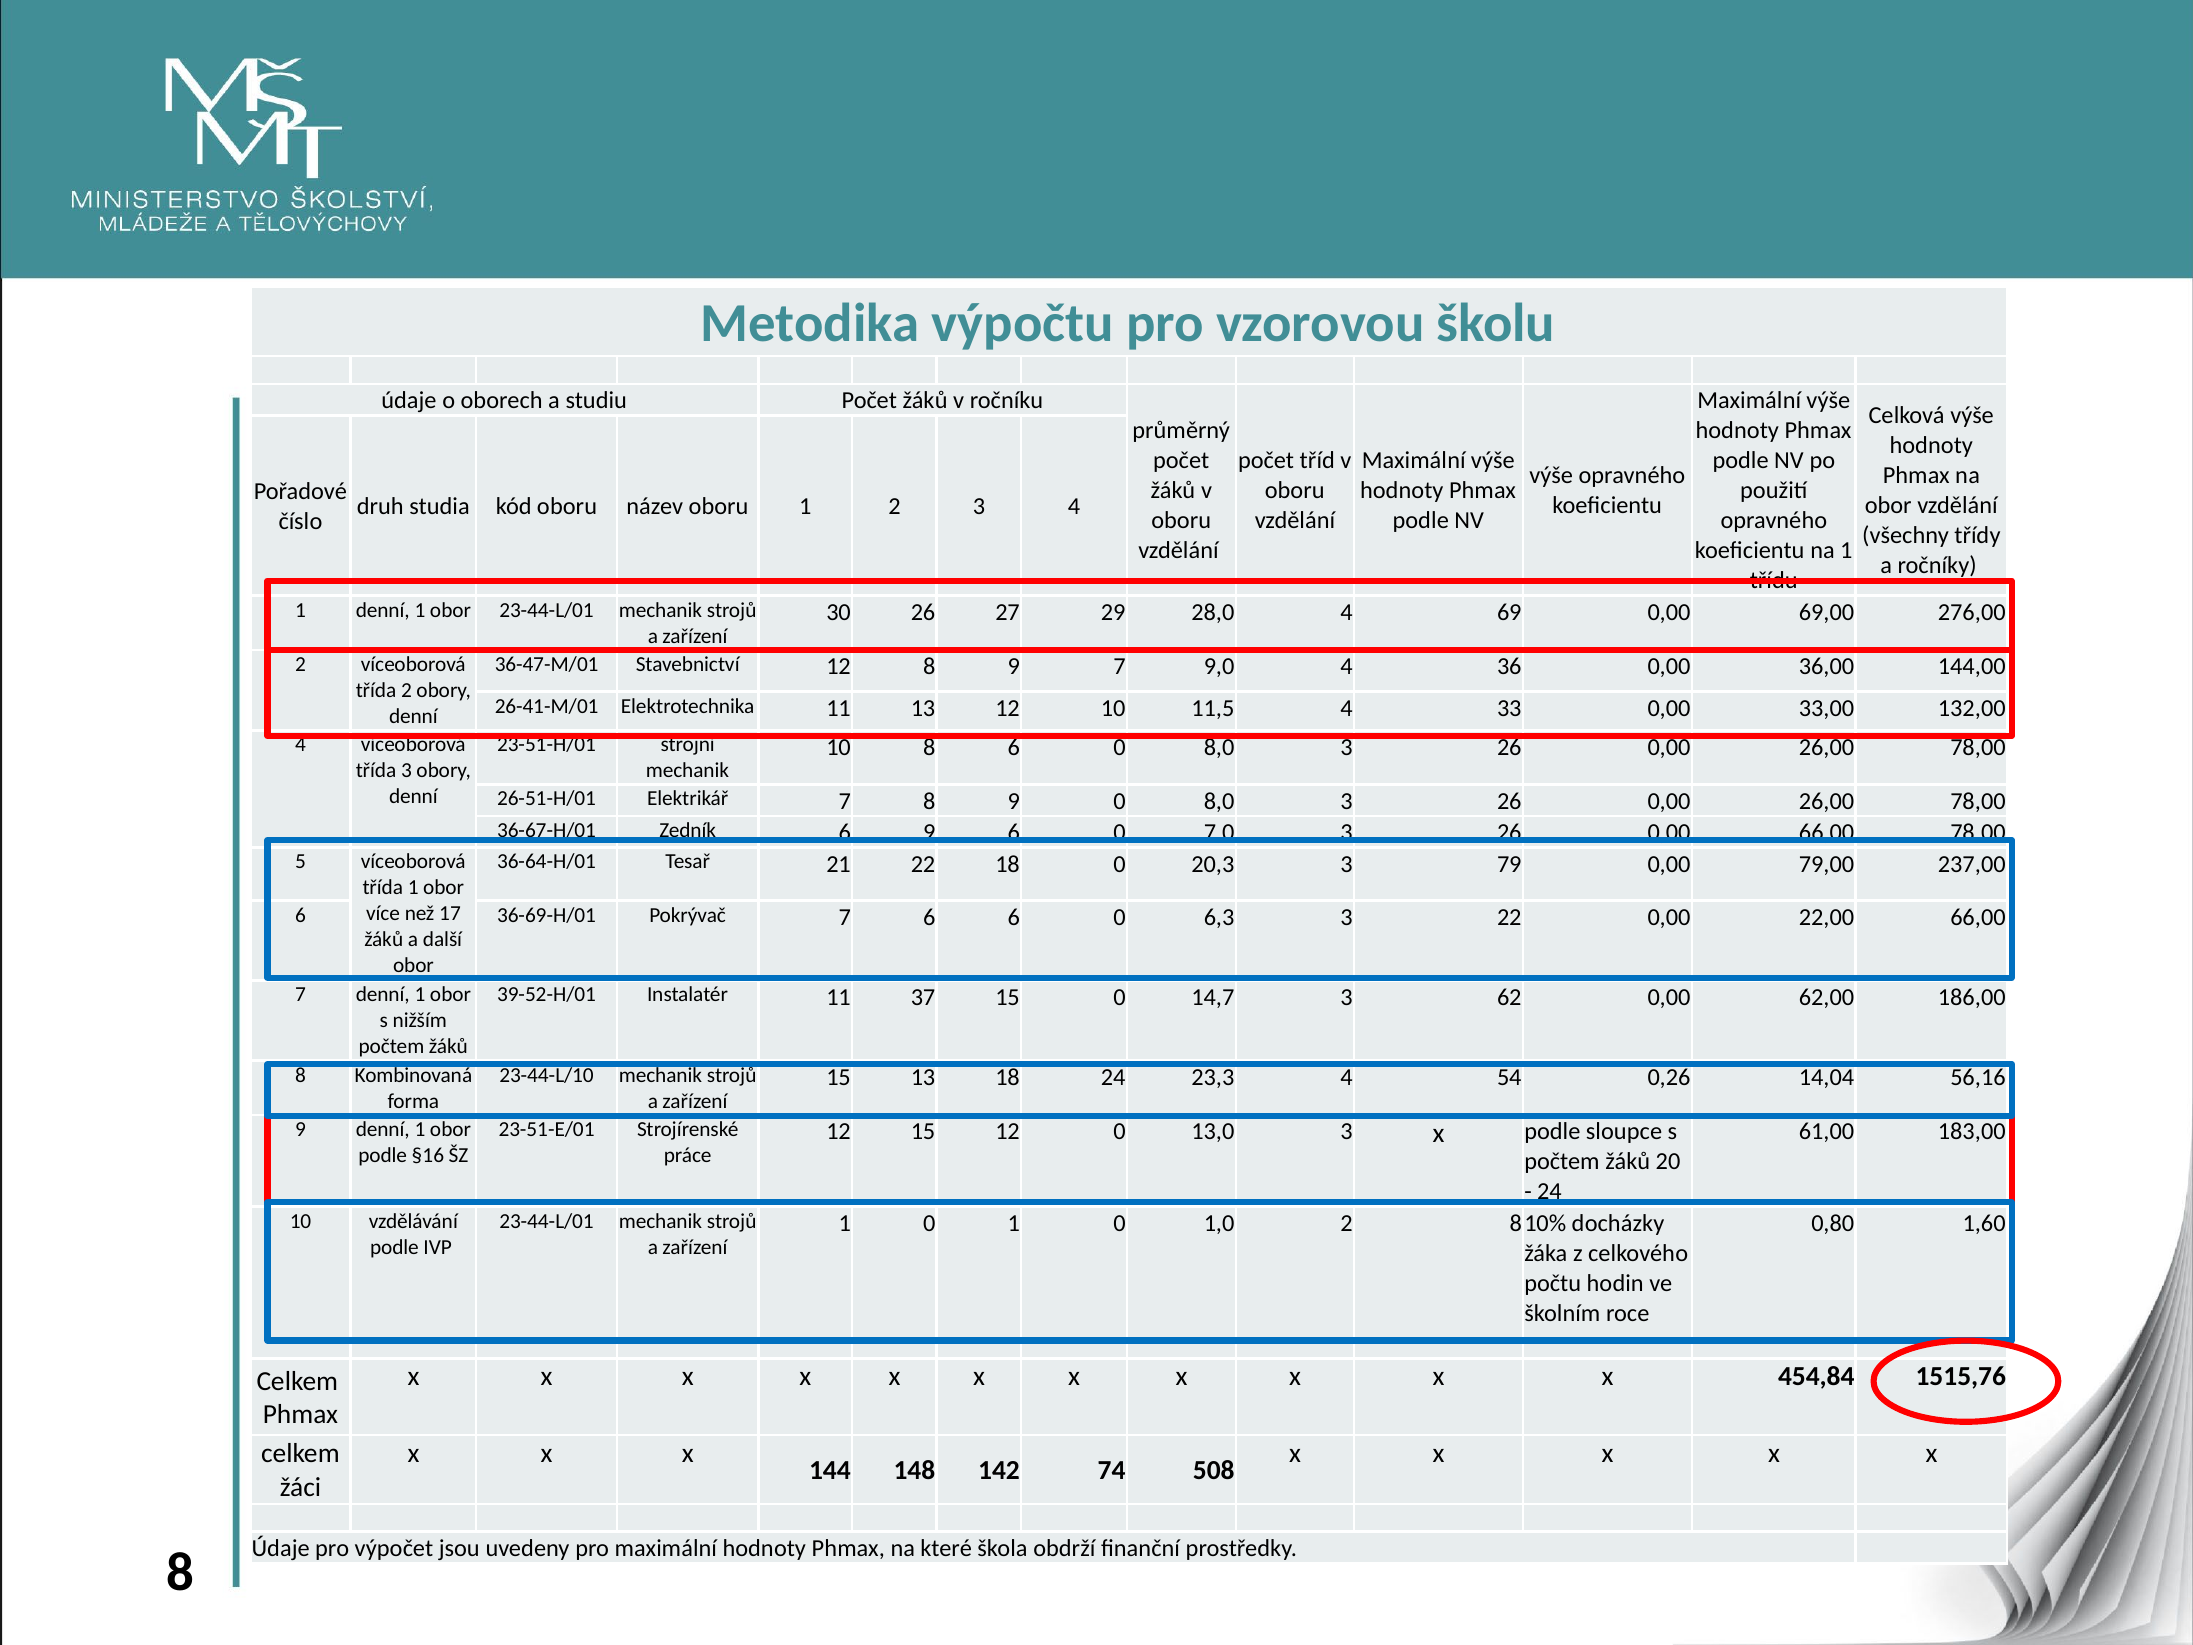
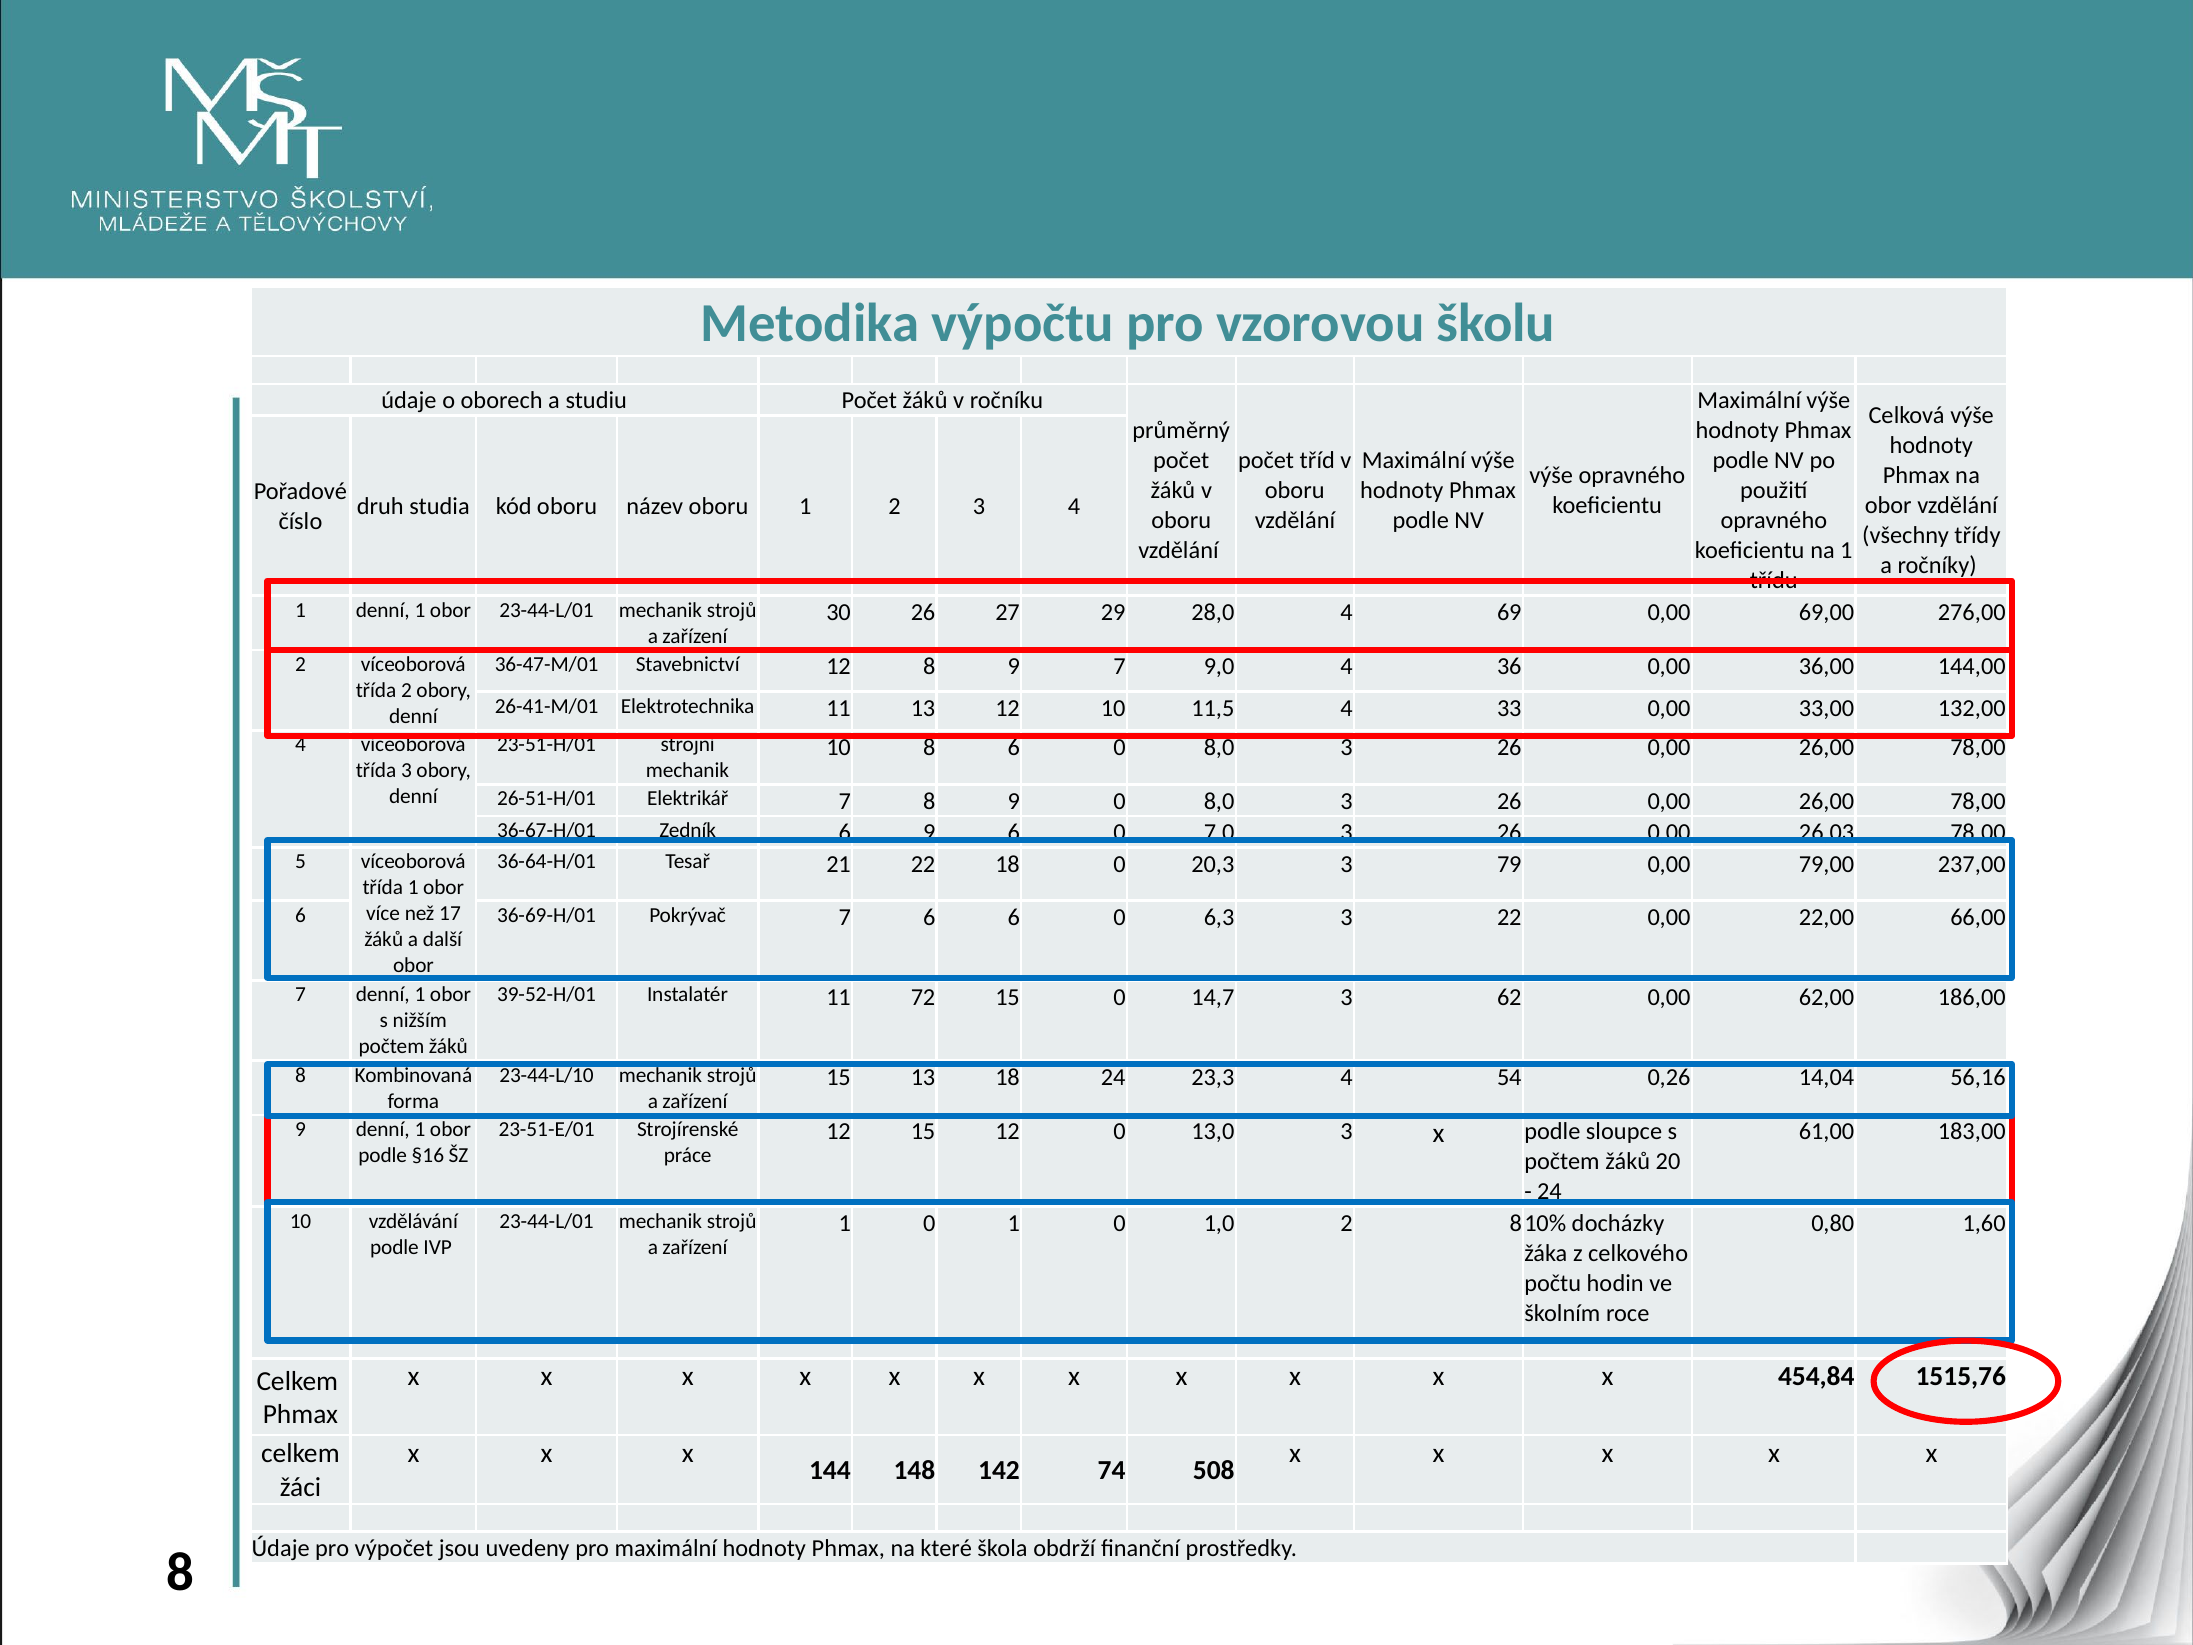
0,00 66,00: 66,00 -> 26,03
37: 37 -> 72
